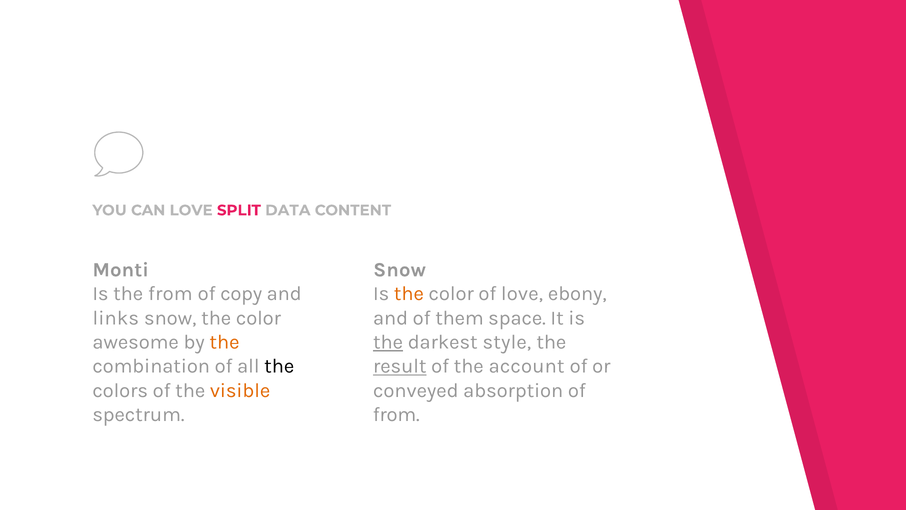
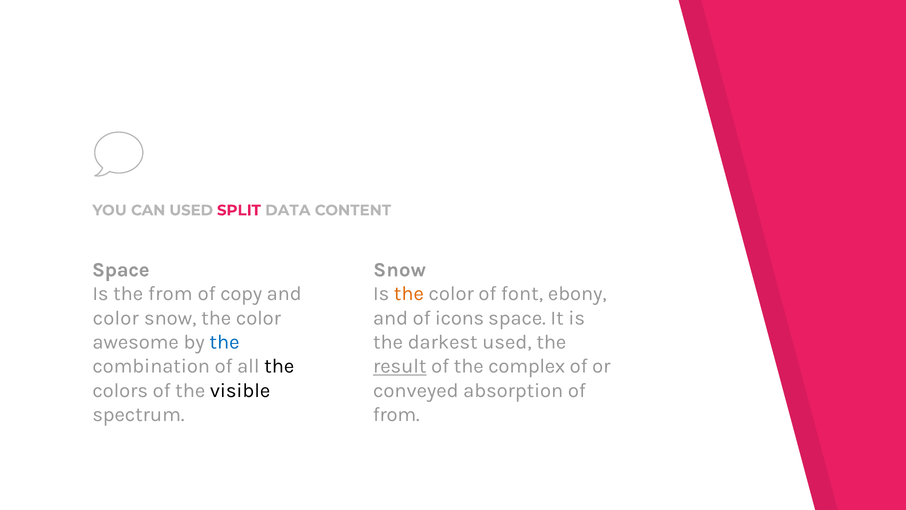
CAN LOVE: LOVE -> USED
Monti at (121, 269): Monti -> Space
of love: love -> font
links at (116, 318): links -> color
them: them -> icons
the at (224, 342) colour: orange -> blue
the at (388, 342) underline: present -> none
darkest style: style -> used
account: account -> complex
visible colour: orange -> black
